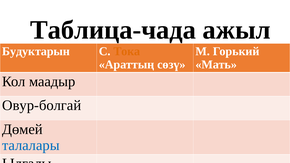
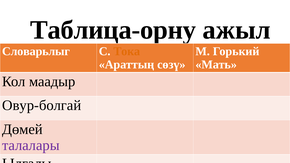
Таблица-чада: Таблица-чада -> Таблица-орну
Будуктарын: Будуктарын -> Словарьлыг
талалары colour: blue -> purple
